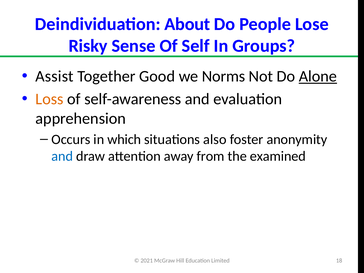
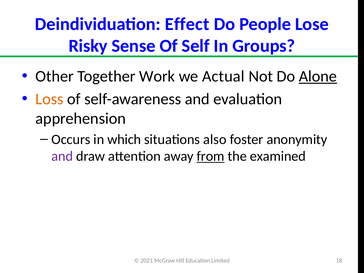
About: About -> Effect
Assist: Assist -> Other
Good: Good -> Work
Norms: Norms -> Actual
and at (62, 156) colour: blue -> purple
from underline: none -> present
